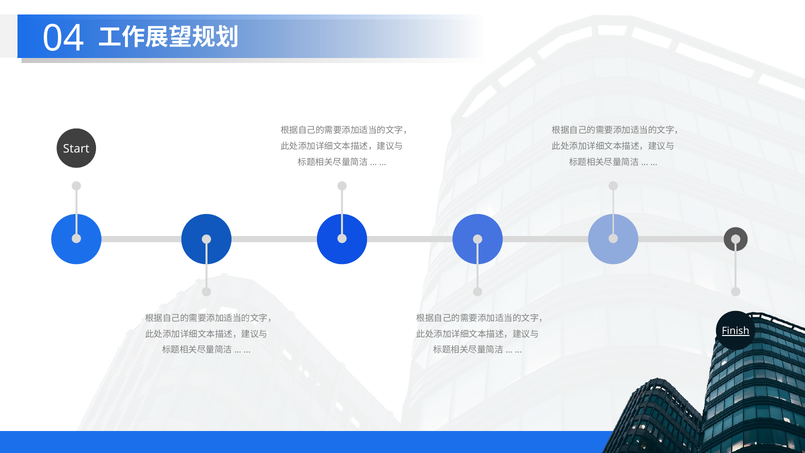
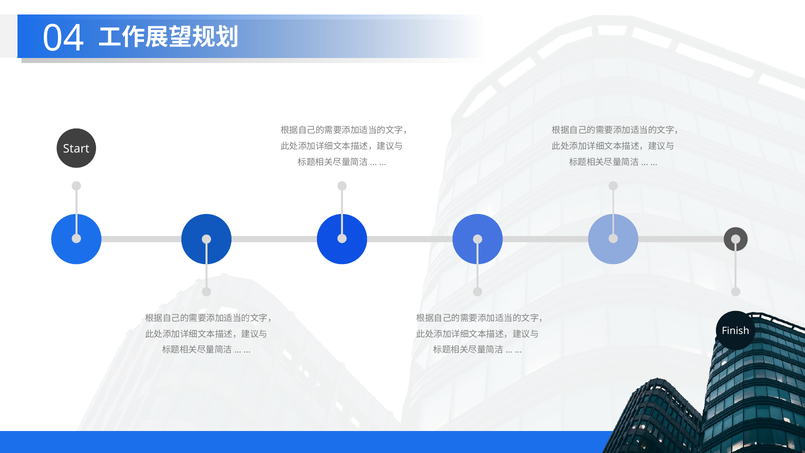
Finish underline: present -> none
